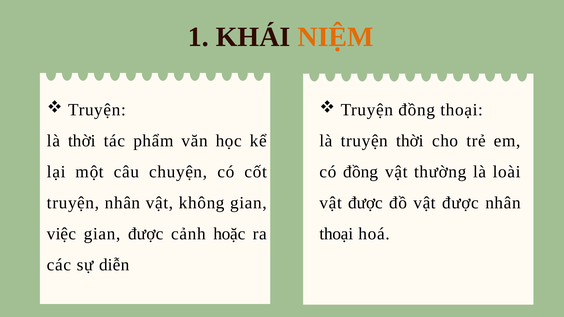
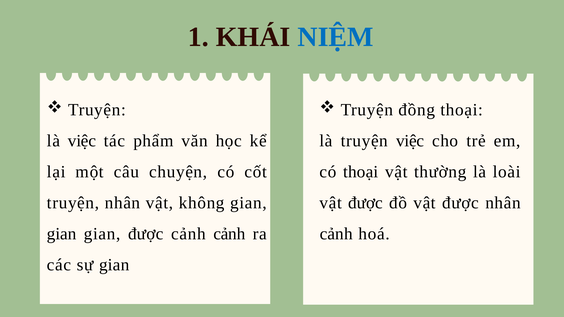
NIỆM colour: orange -> blue
truyện thời: thời -> việc
là thời: thời -> việc
có đồng: đồng -> thoại
thoại at (336, 234): thoại -> cảnh
việc at (62, 234): việc -> gian
cảnh hoặc: hoặc -> cảnh
sự diễn: diễn -> gian
